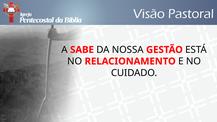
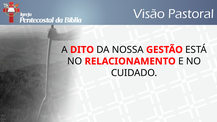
SABE: SABE -> DITO
